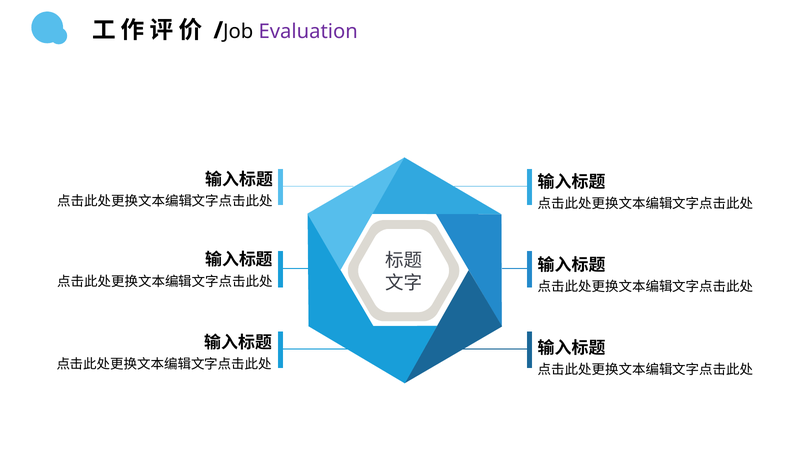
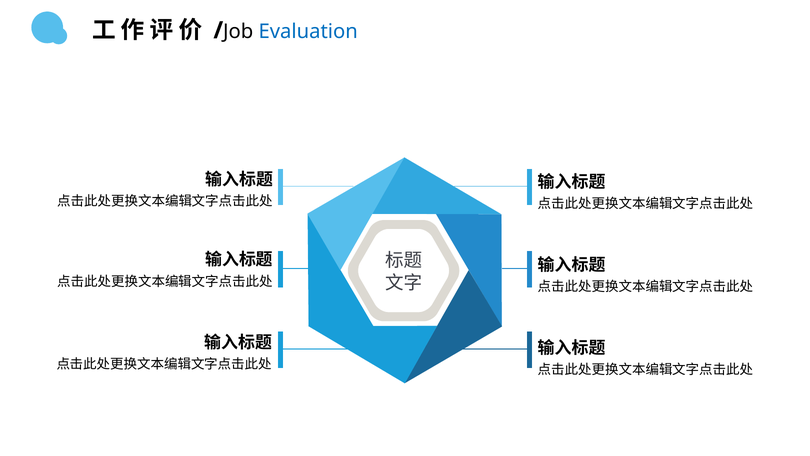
Evaluation colour: purple -> blue
